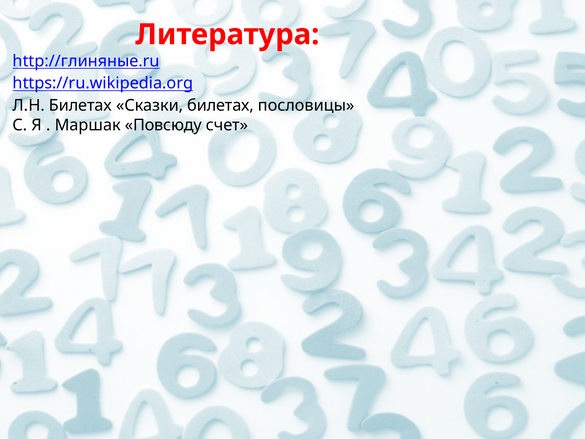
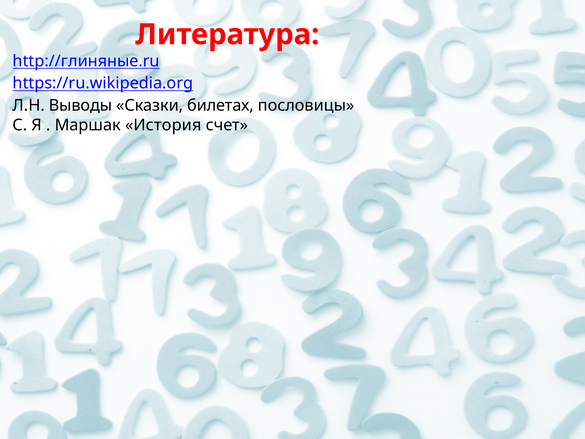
Л.Н Билетах: Билетах -> Выводы
Повсюду: Повсюду -> История
